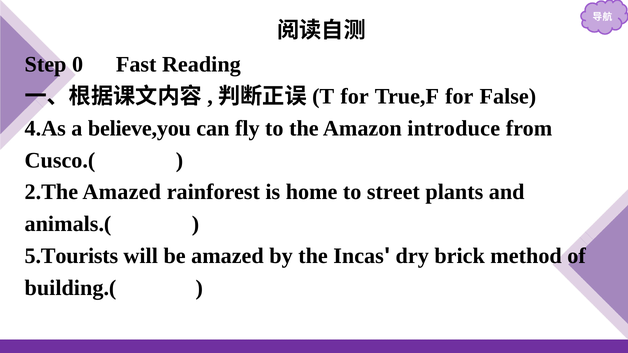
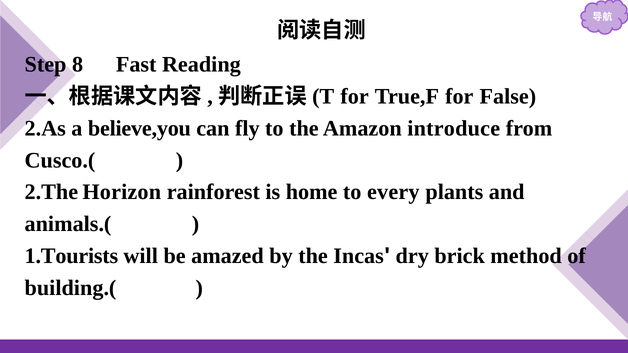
0: 0 -> 8
4.As: 4.As -> 2.As
2.The Amazed: Amazed -> Horizon
street: street -> every
5.Tourists: 5.Tourists -> 1.Tourists
